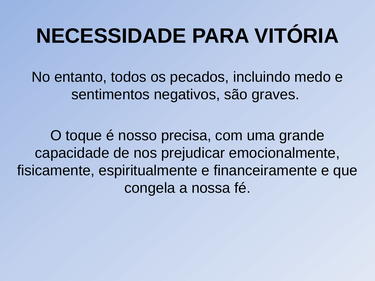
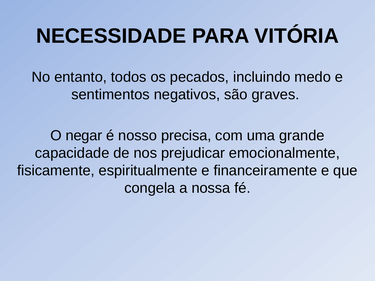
toque: toque -> negar
